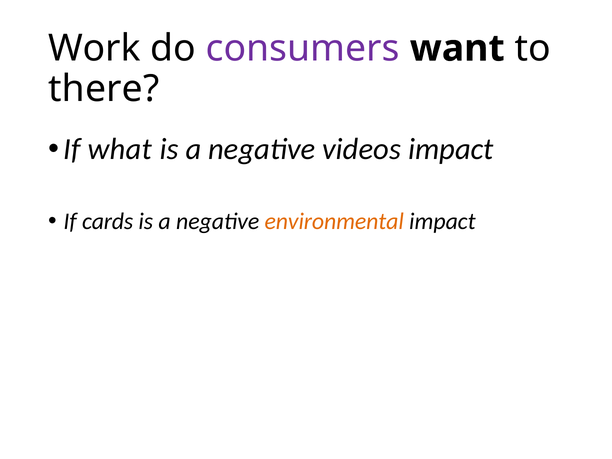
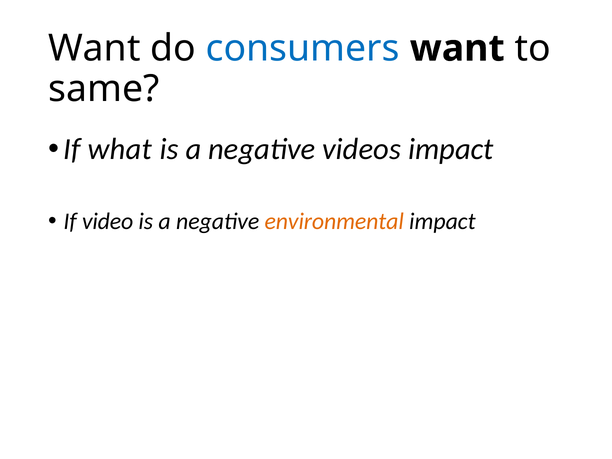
Work at (94, 48): Work -> Want
consumers colour: purple -> blue
there: there -> same
cards: cards -> video
